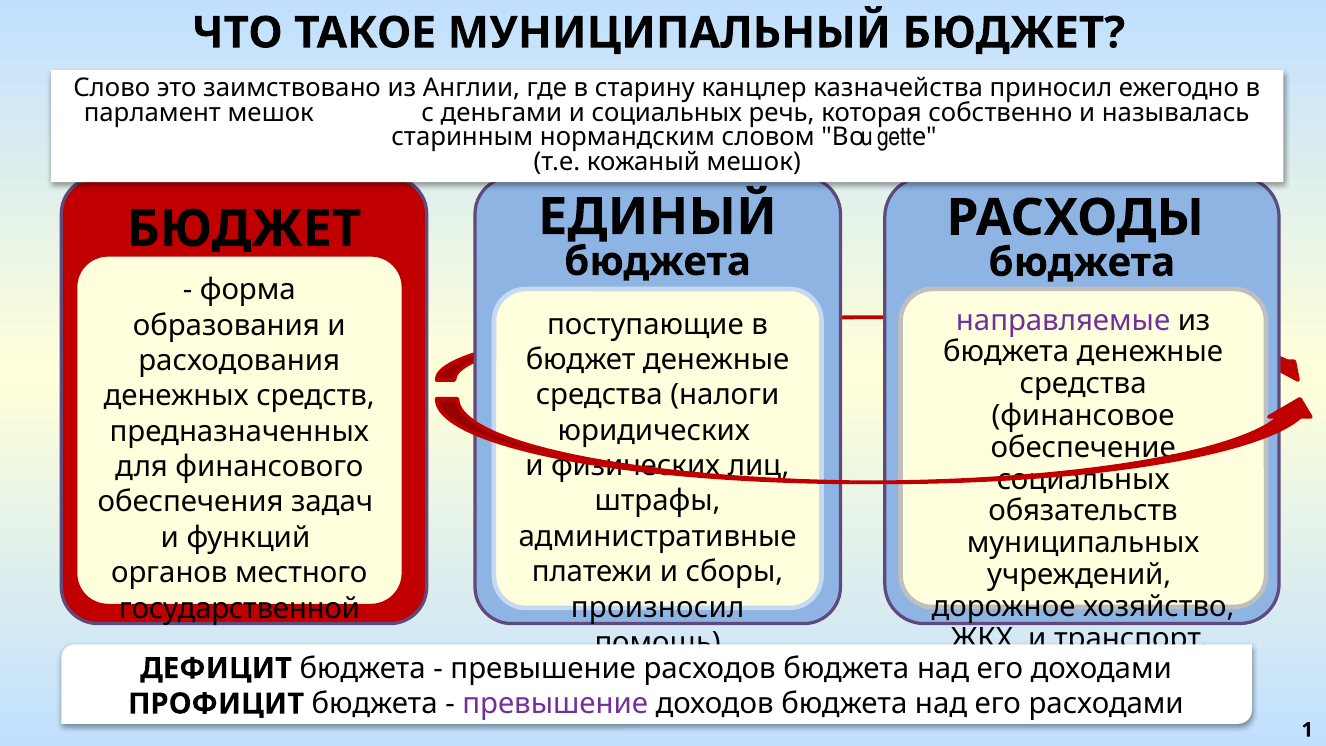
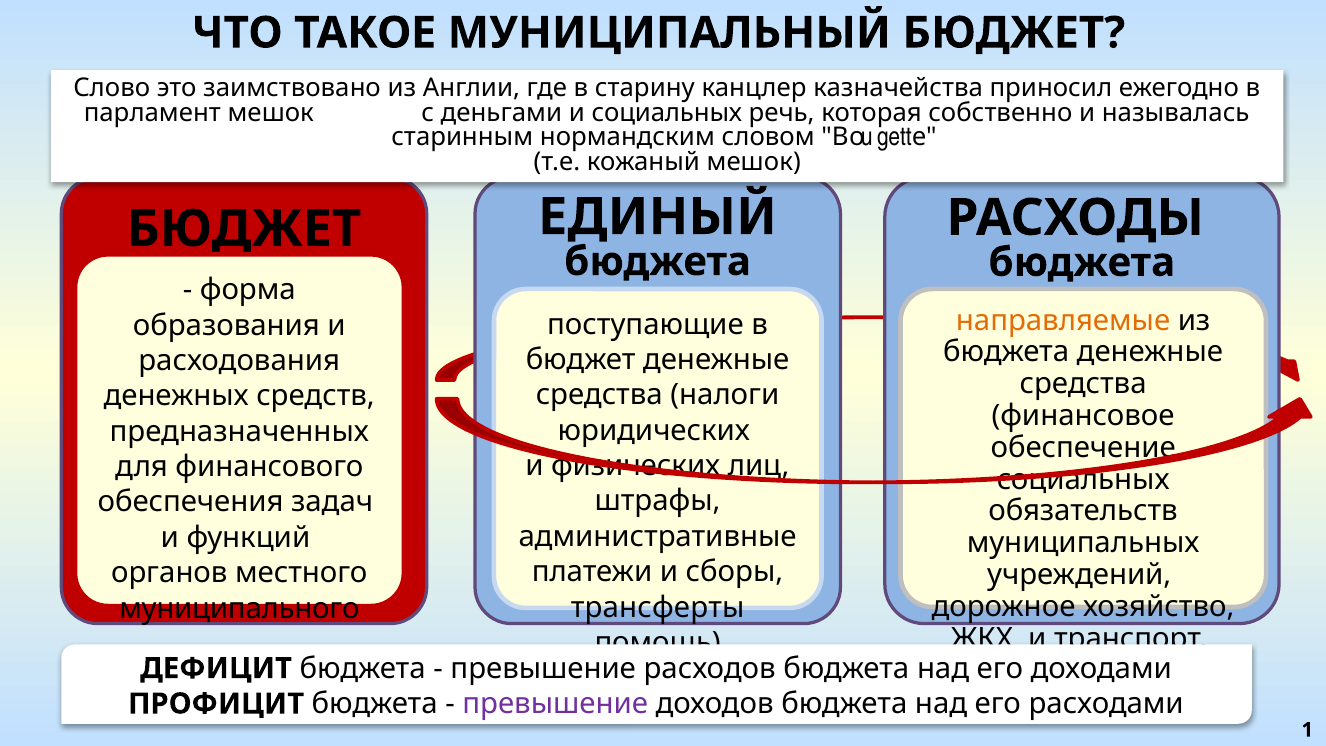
направляемые colour: purple -> orange
произносил: произносил -> трансферты
государственной: государственной -> муниципального
